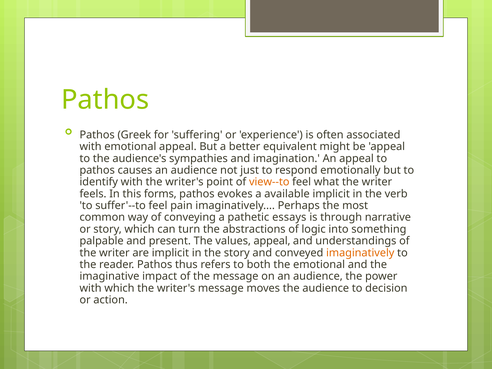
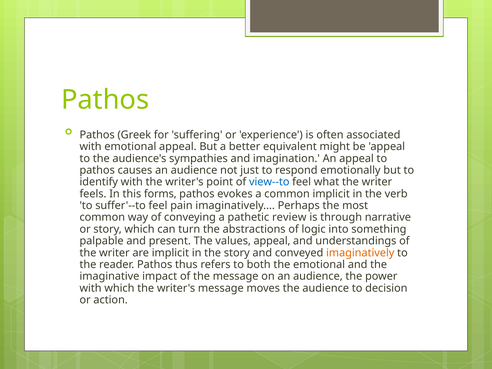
view--to colour: orange -> blue
a available: available -> common
essays: essays -> review
